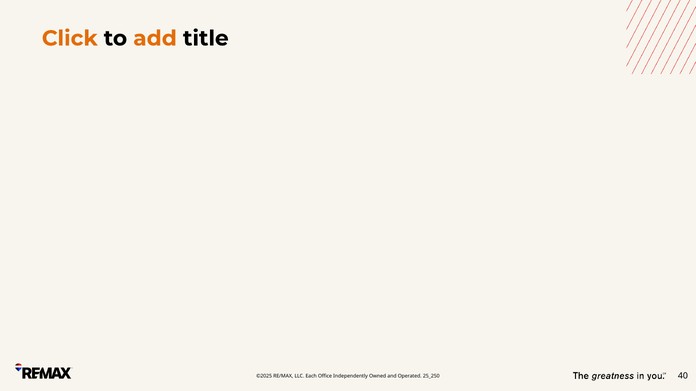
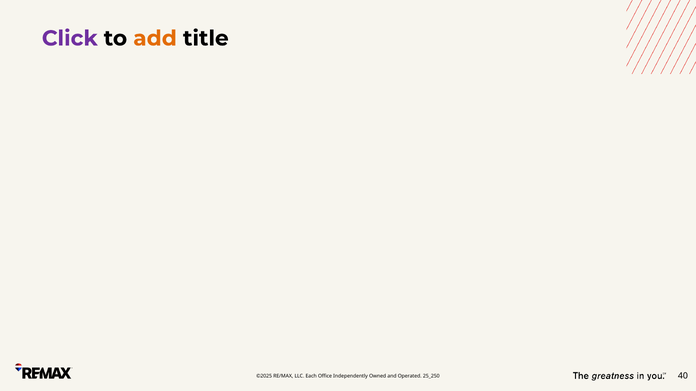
Click colour: orange -> purple
